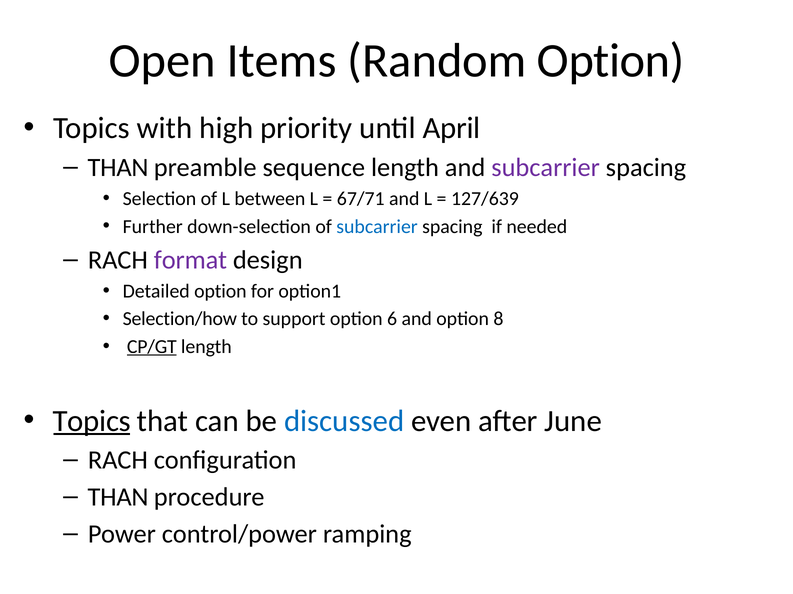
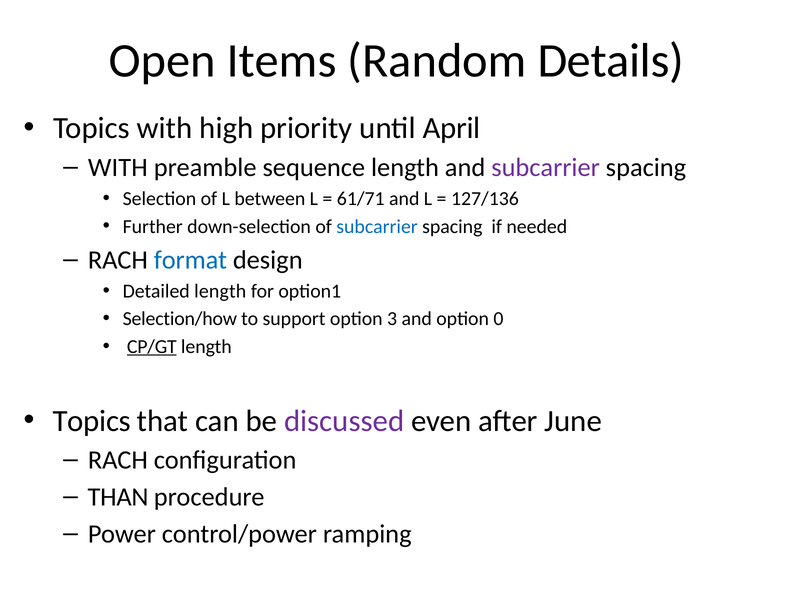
Random Option: Option -> Details
THAN at (118, 168): THAN -> WITH
67/71: 67/71 -> 61/71
127/639: 127/639 -> 127/136
format colour: purple -> blue
Detailed option: option -> length
6: 6 -> 3
8: 8 -> 0
Topics at (92, 421) underline: present -> none
discussed colour: blue -> purple
